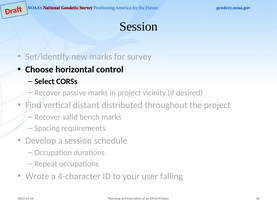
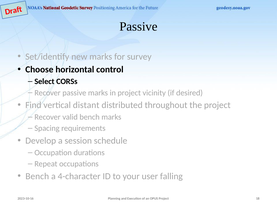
Session at (139, 27): Session -> Passive
Wrote at (37, 176): Wrote -> Bench
